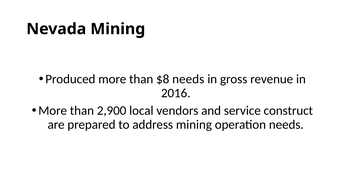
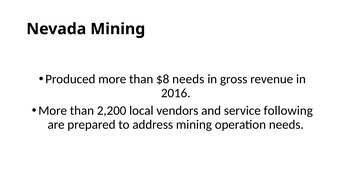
2,900: 2,900 -> 2,200
construct: construct -> following
